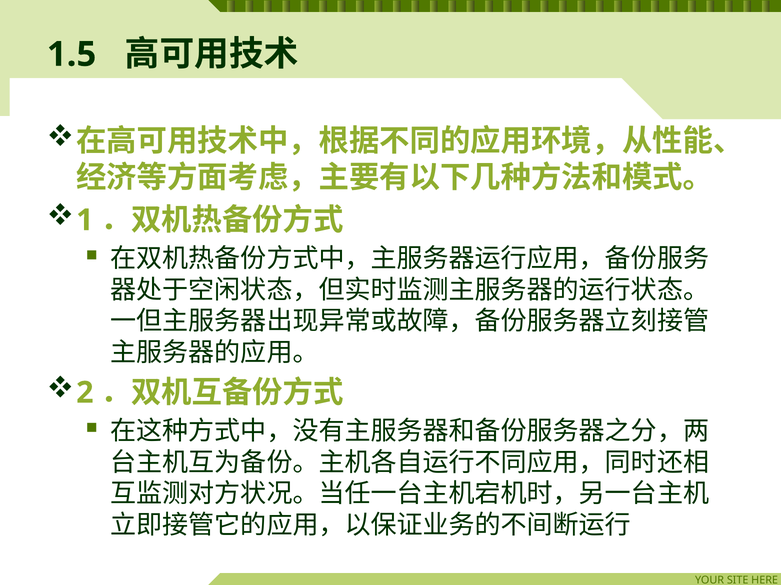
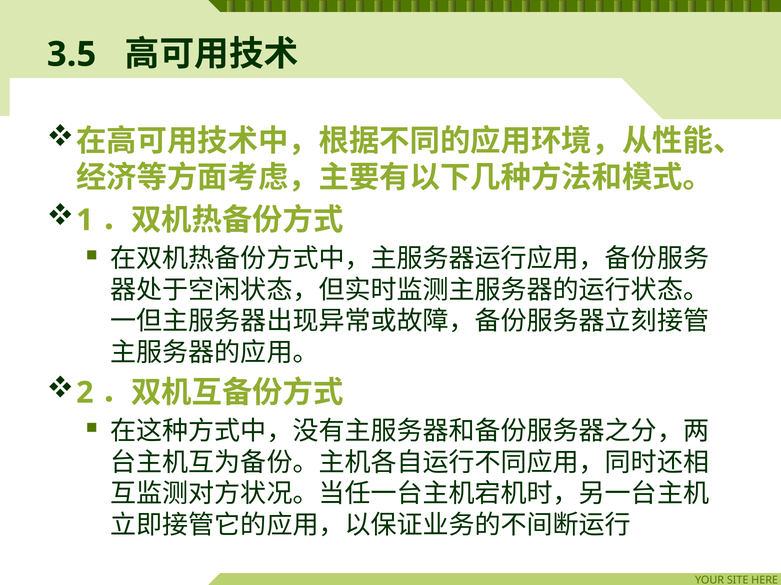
1.5: 1.5 -> 3.5
